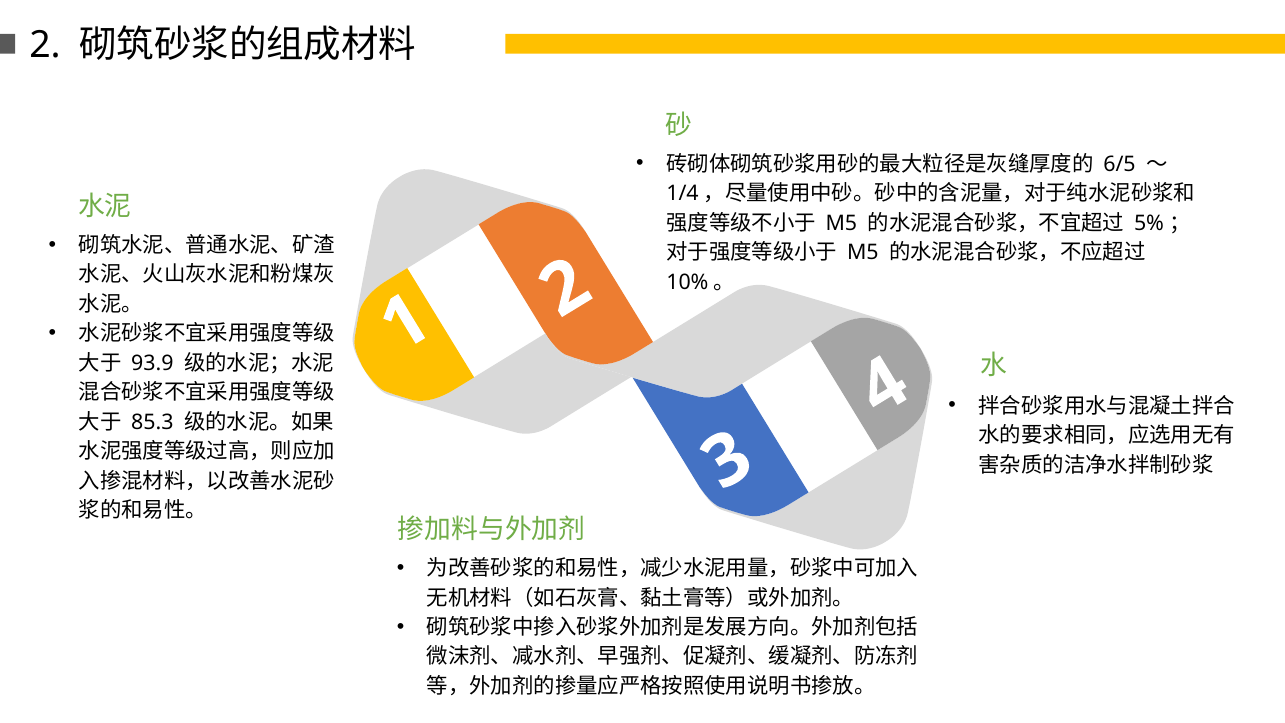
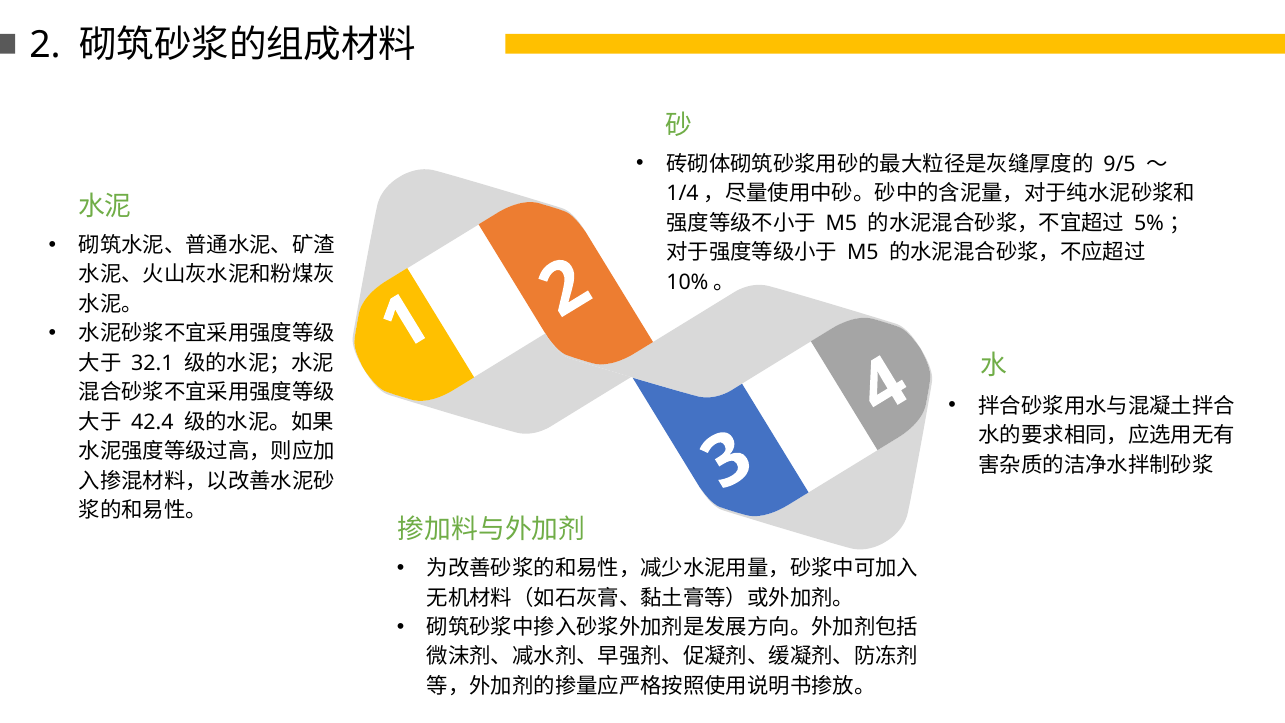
6/5: 6/5 -> 9/5
93.9: 93.9 -> 32.1
85.3: 85.3 -> 42.4
